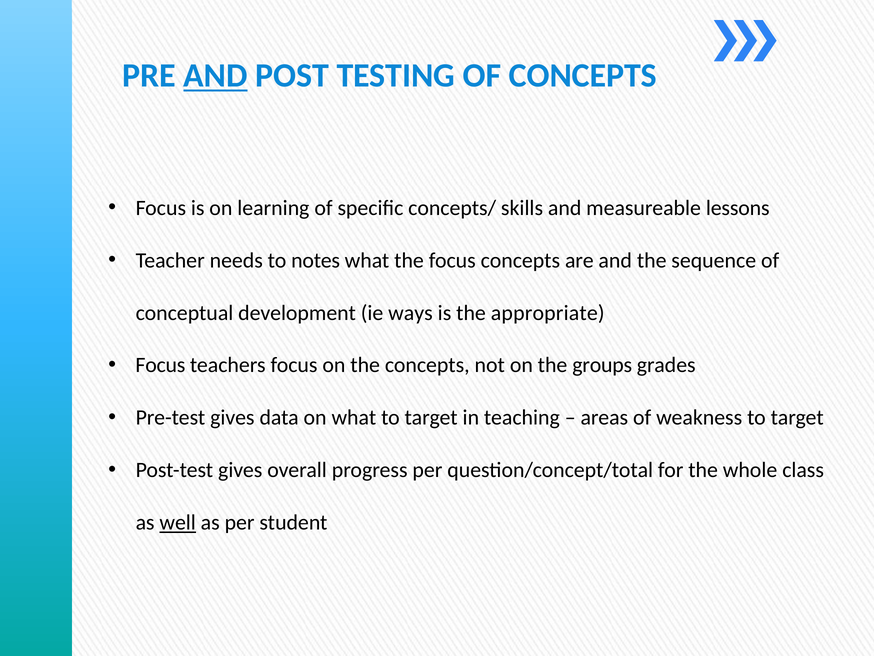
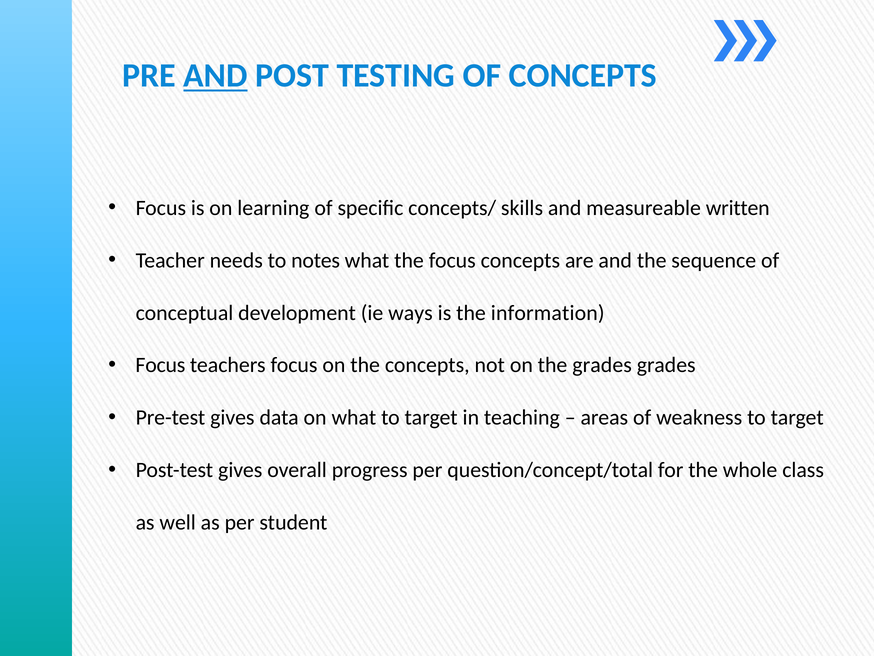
lessons: lessons -> written
appropriate: appropriate -> information
the groups: groups -> grades
well underline: present -> none
